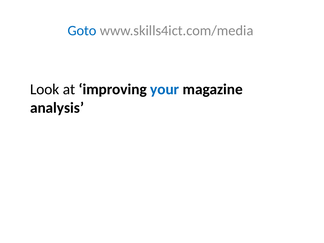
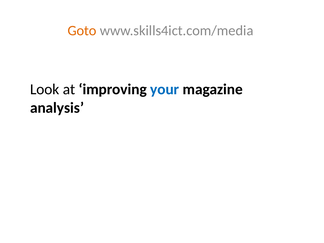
Goto colour: blue -> orange
